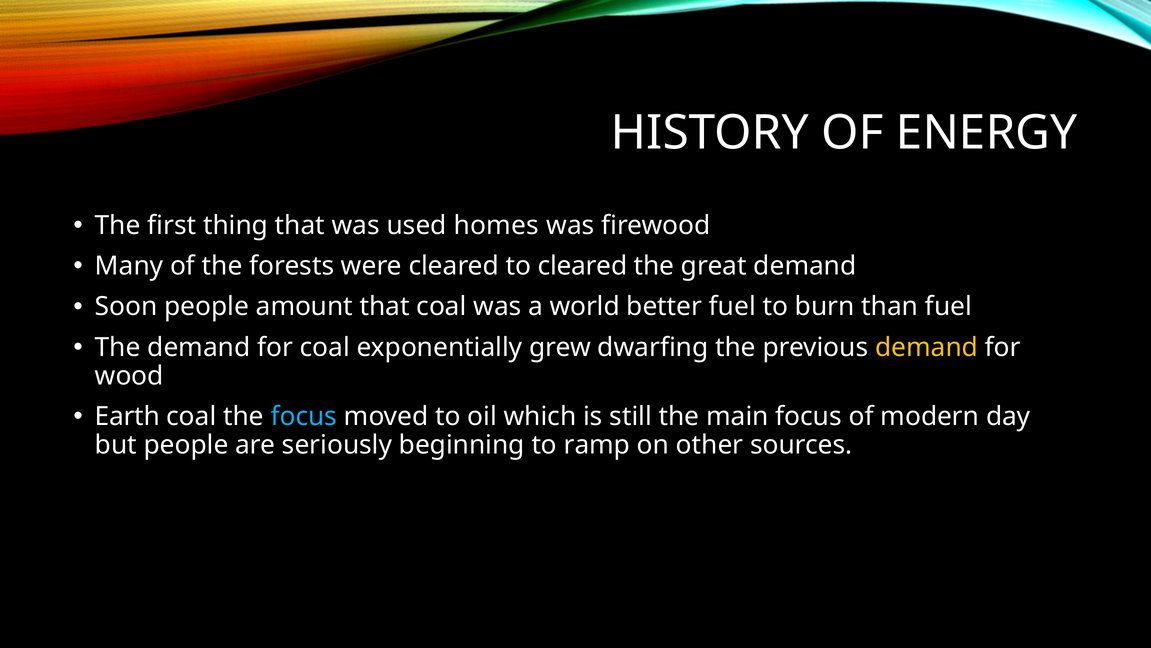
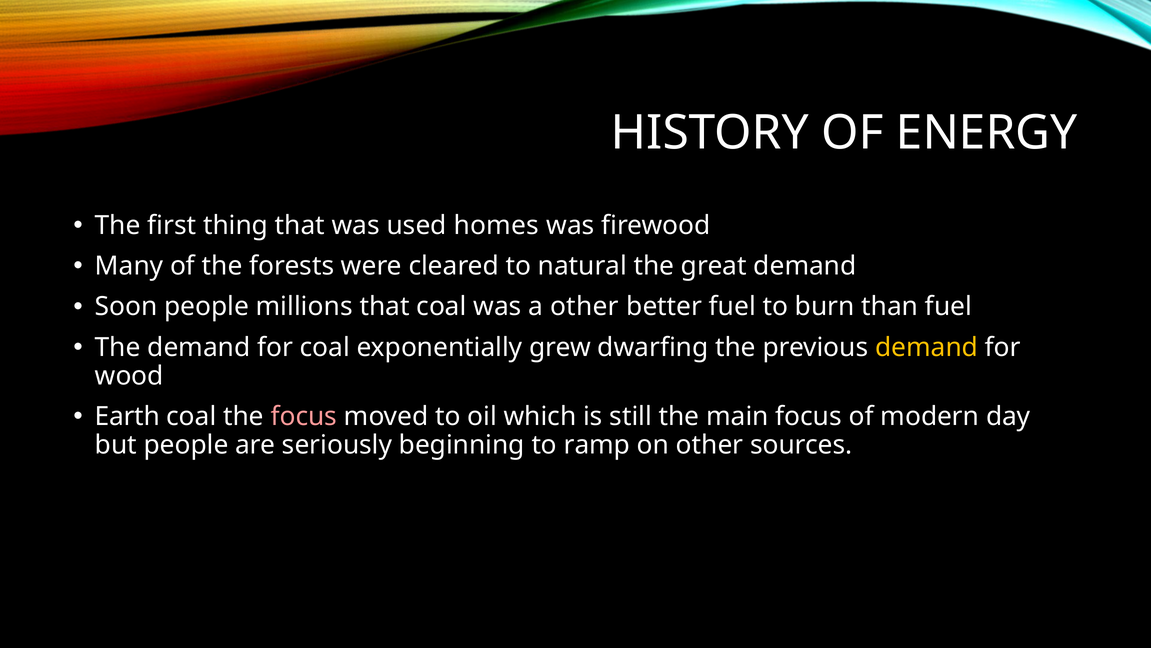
to cleared: cleared -> natural
amount: amount -> millions
a world: world -> other
focus at (304, 416) colour: light blue -> pink
